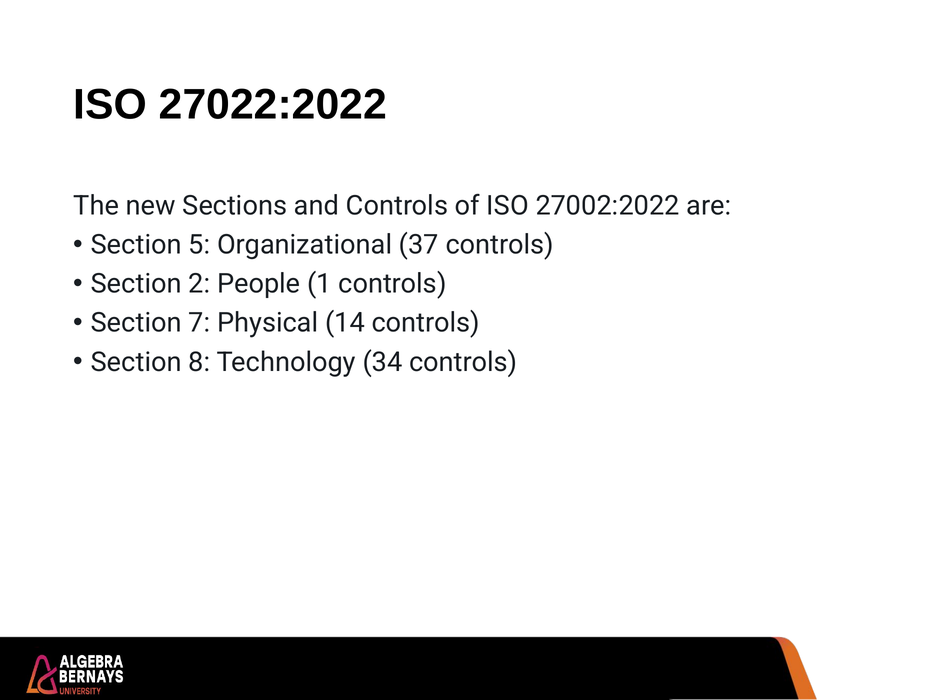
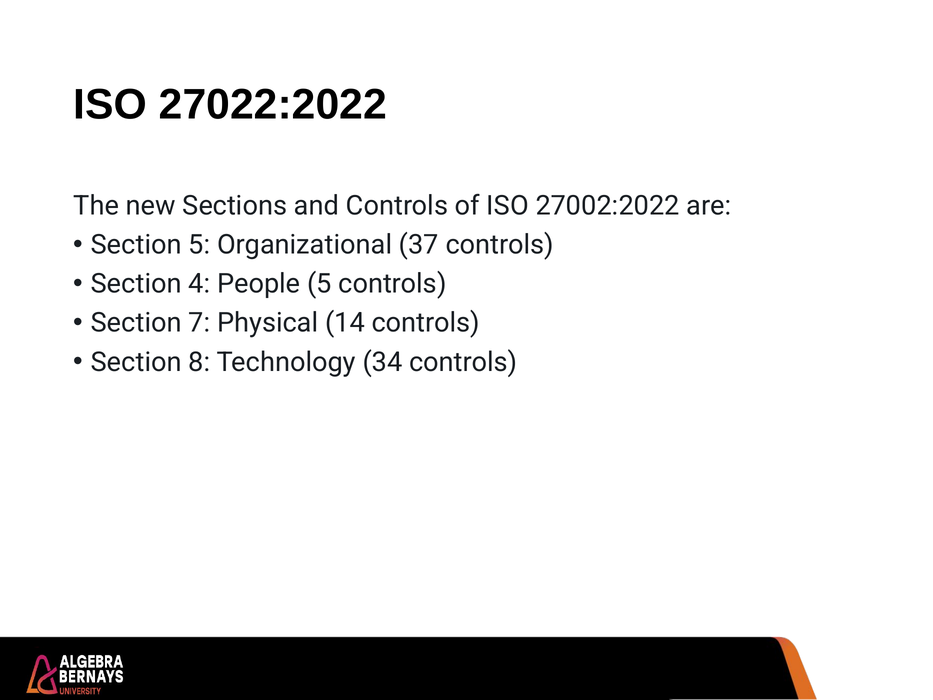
2: 2 -> 4
People 1: 1 -> 5
